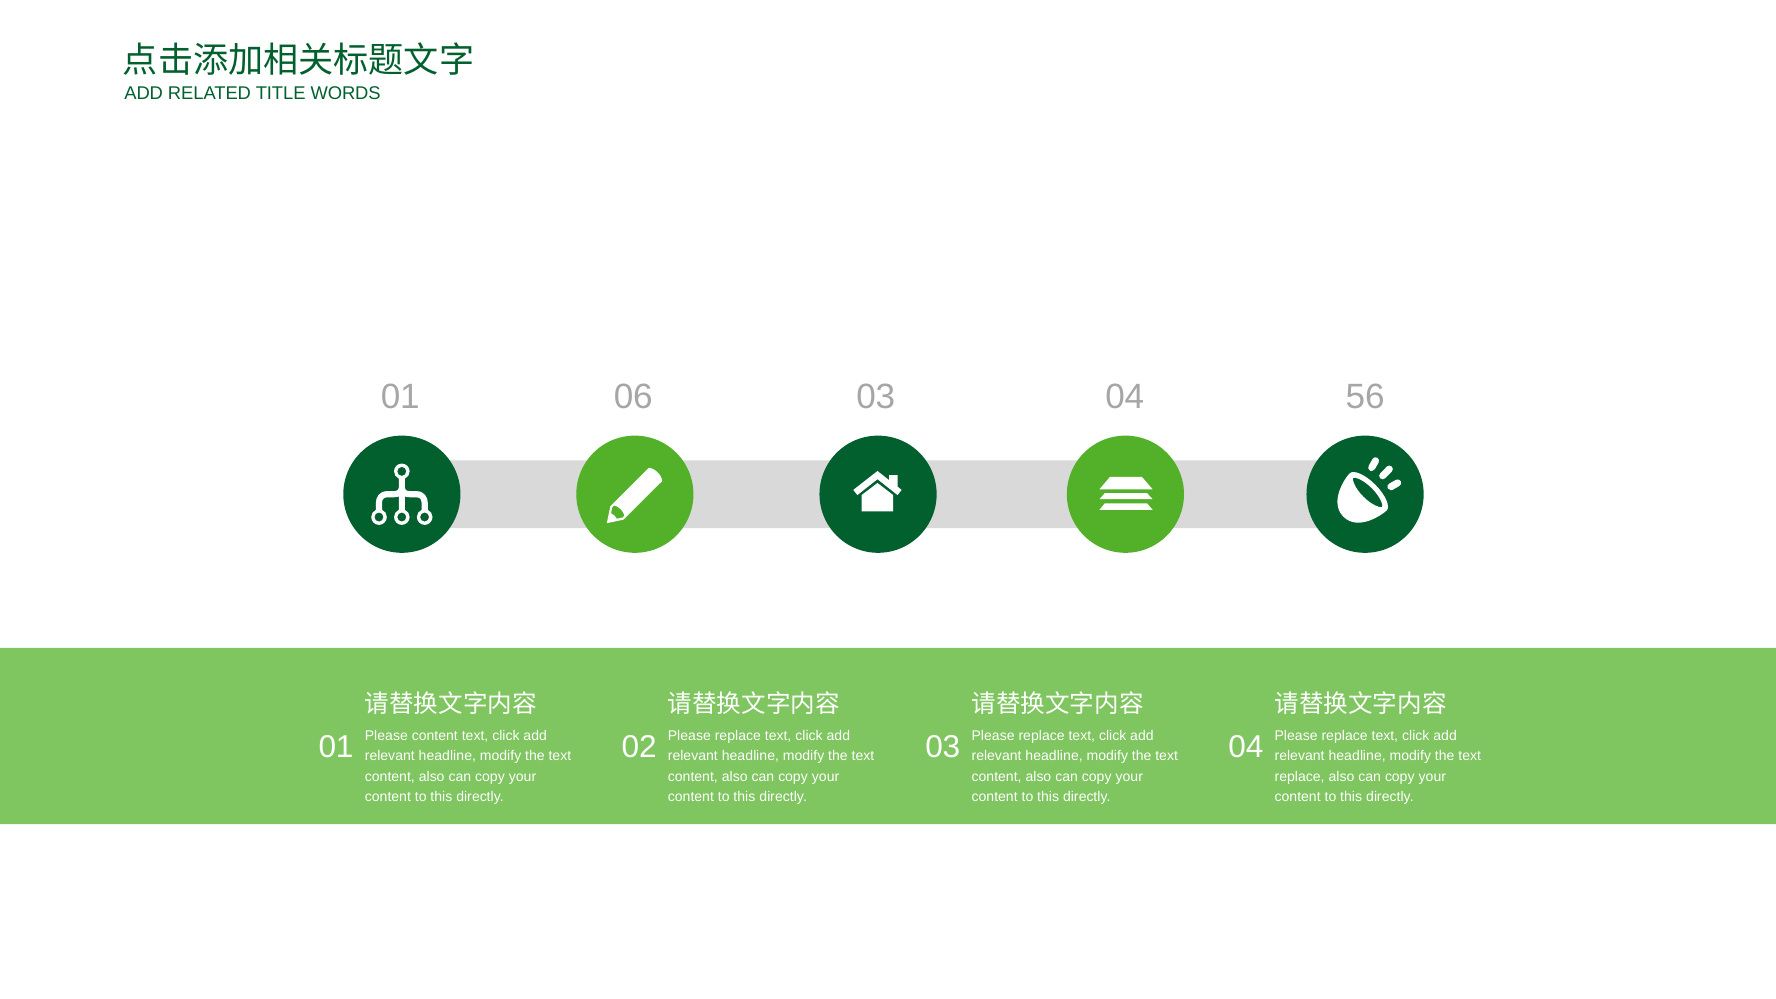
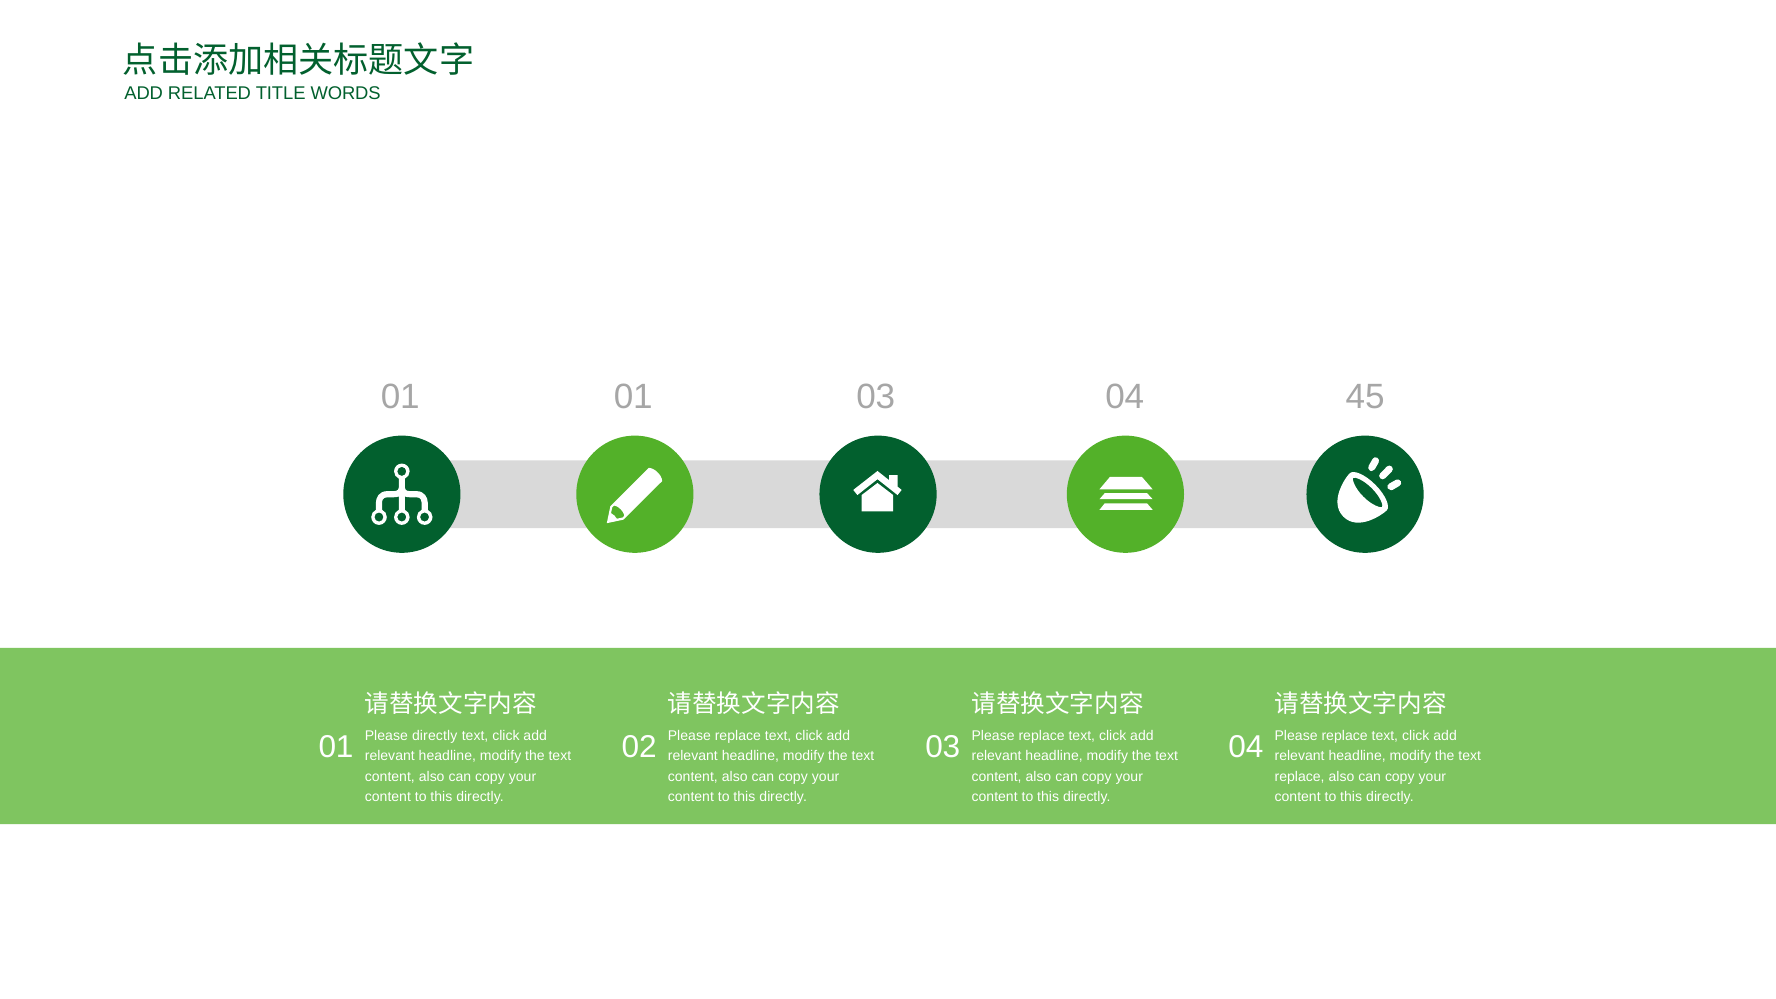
01 06: 06 -> 01
56: 56 -> 45
Please content: content -> directly
